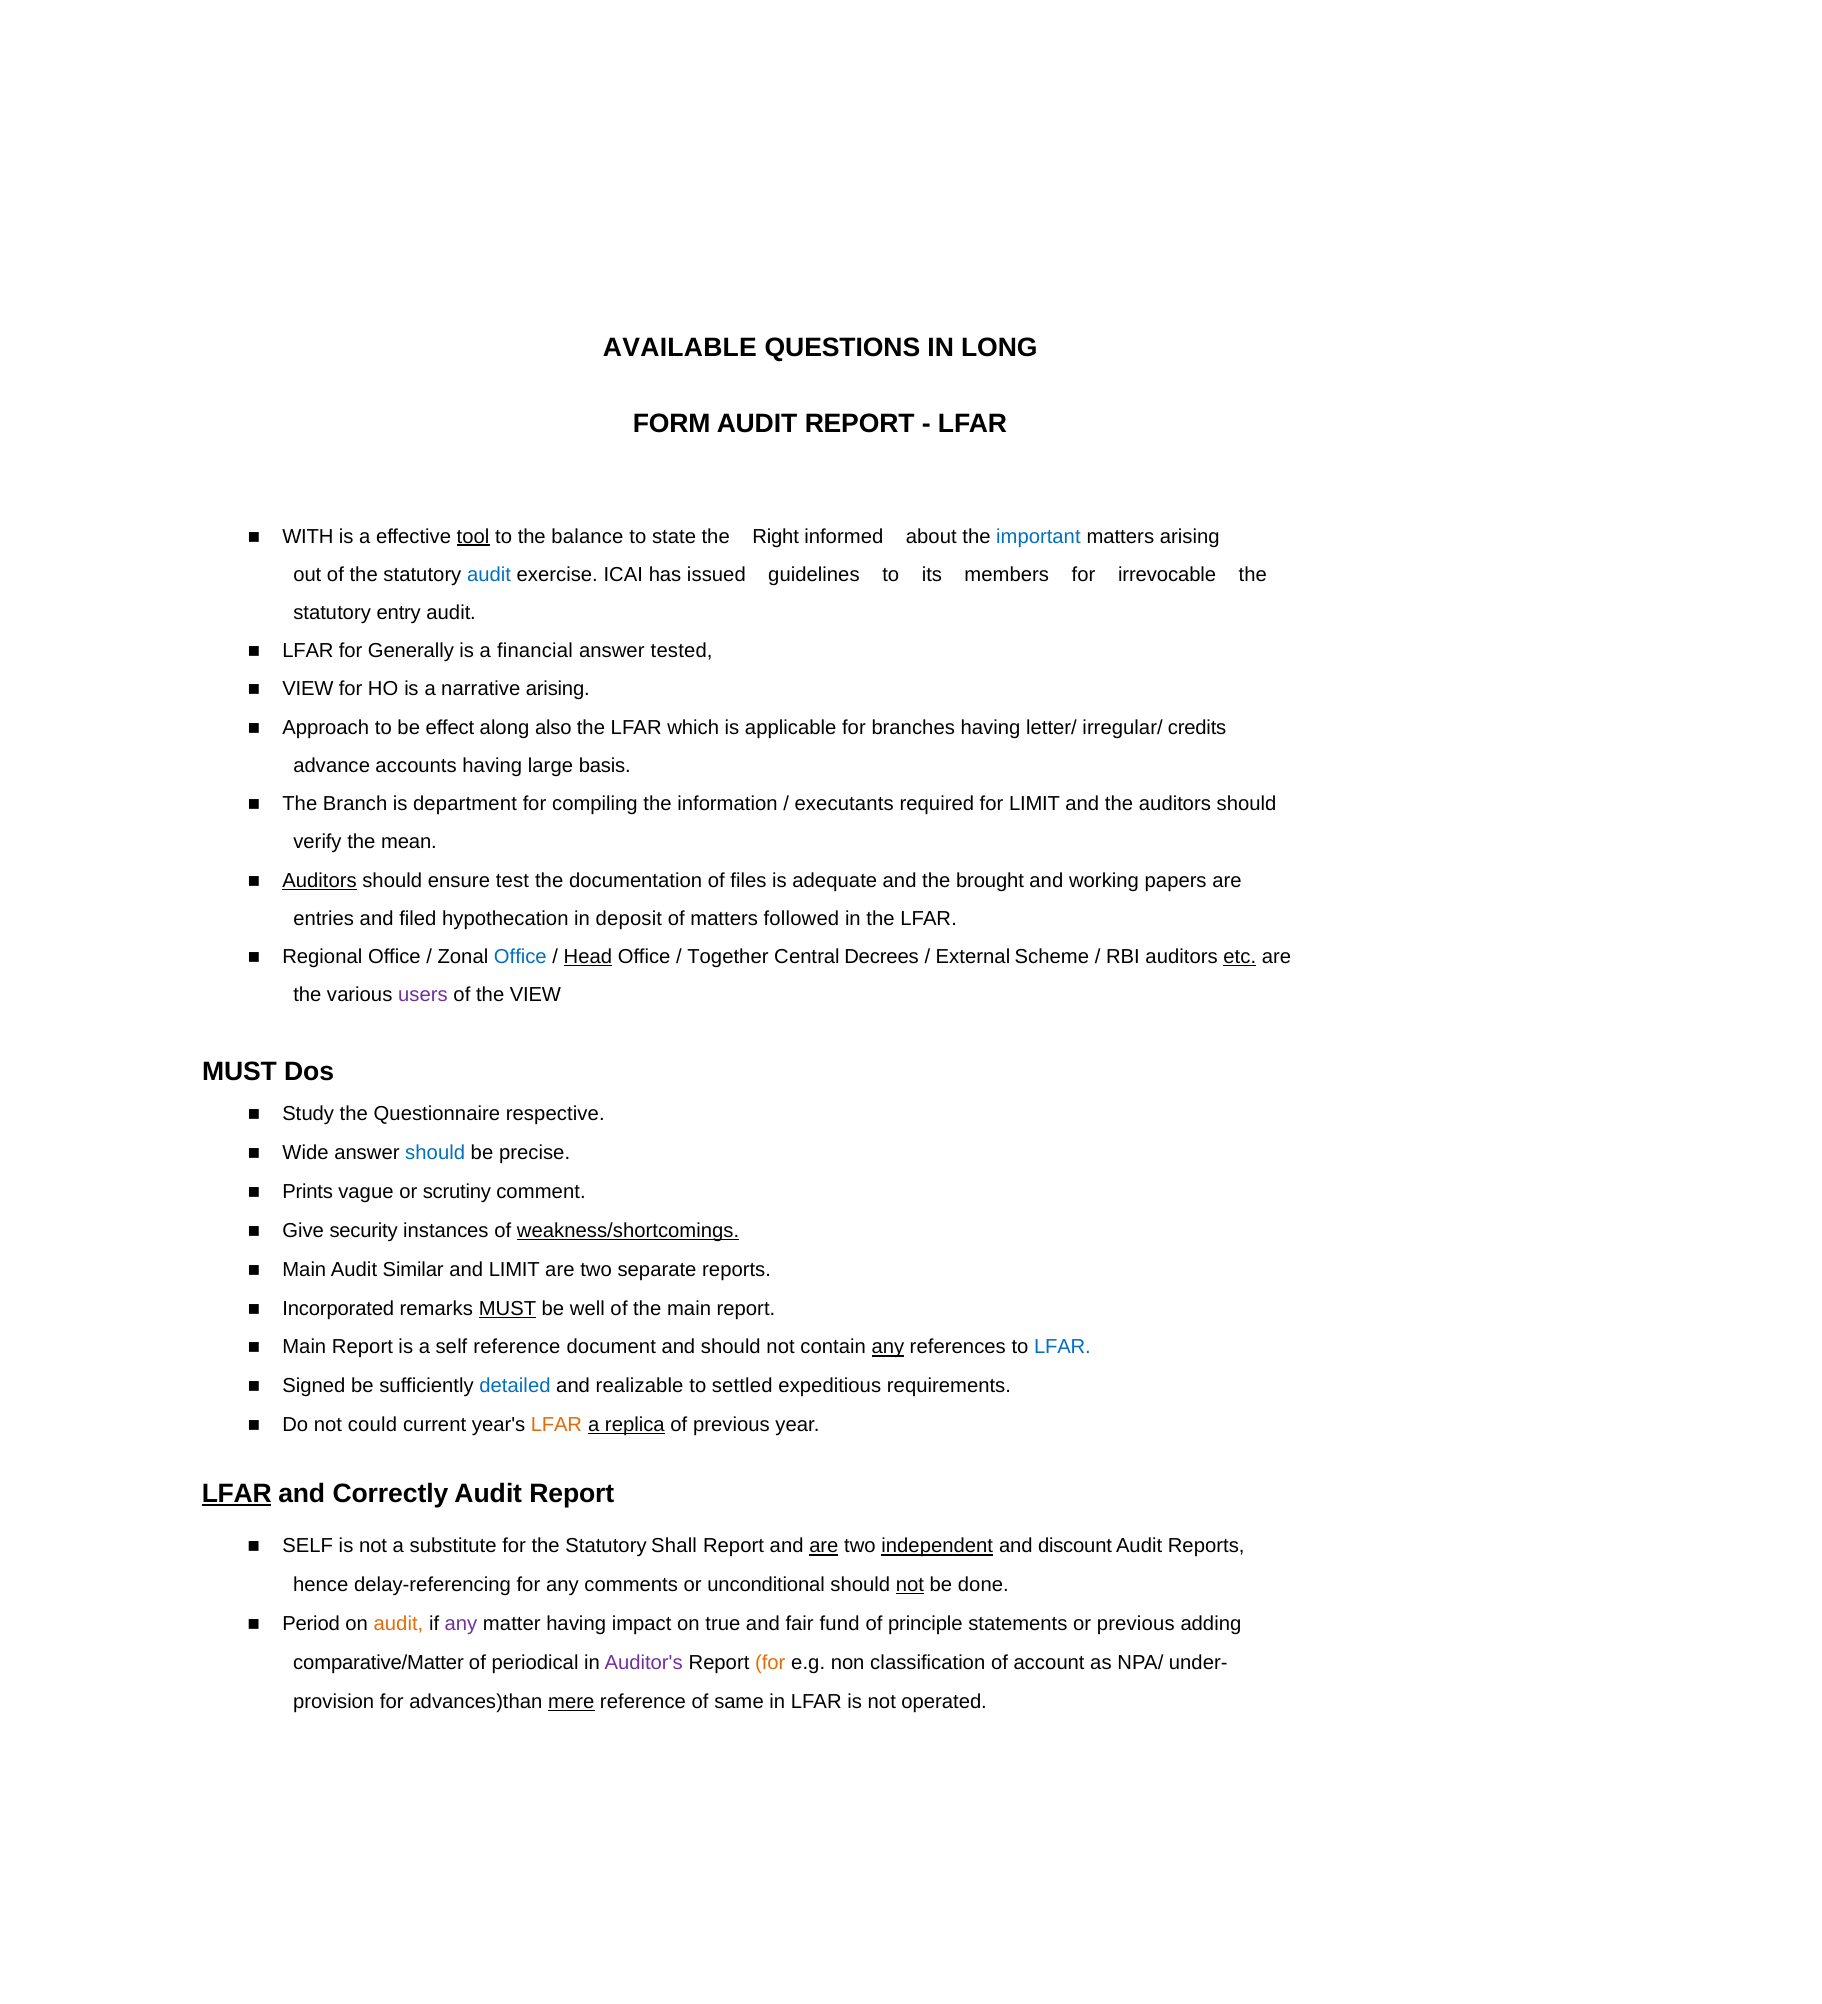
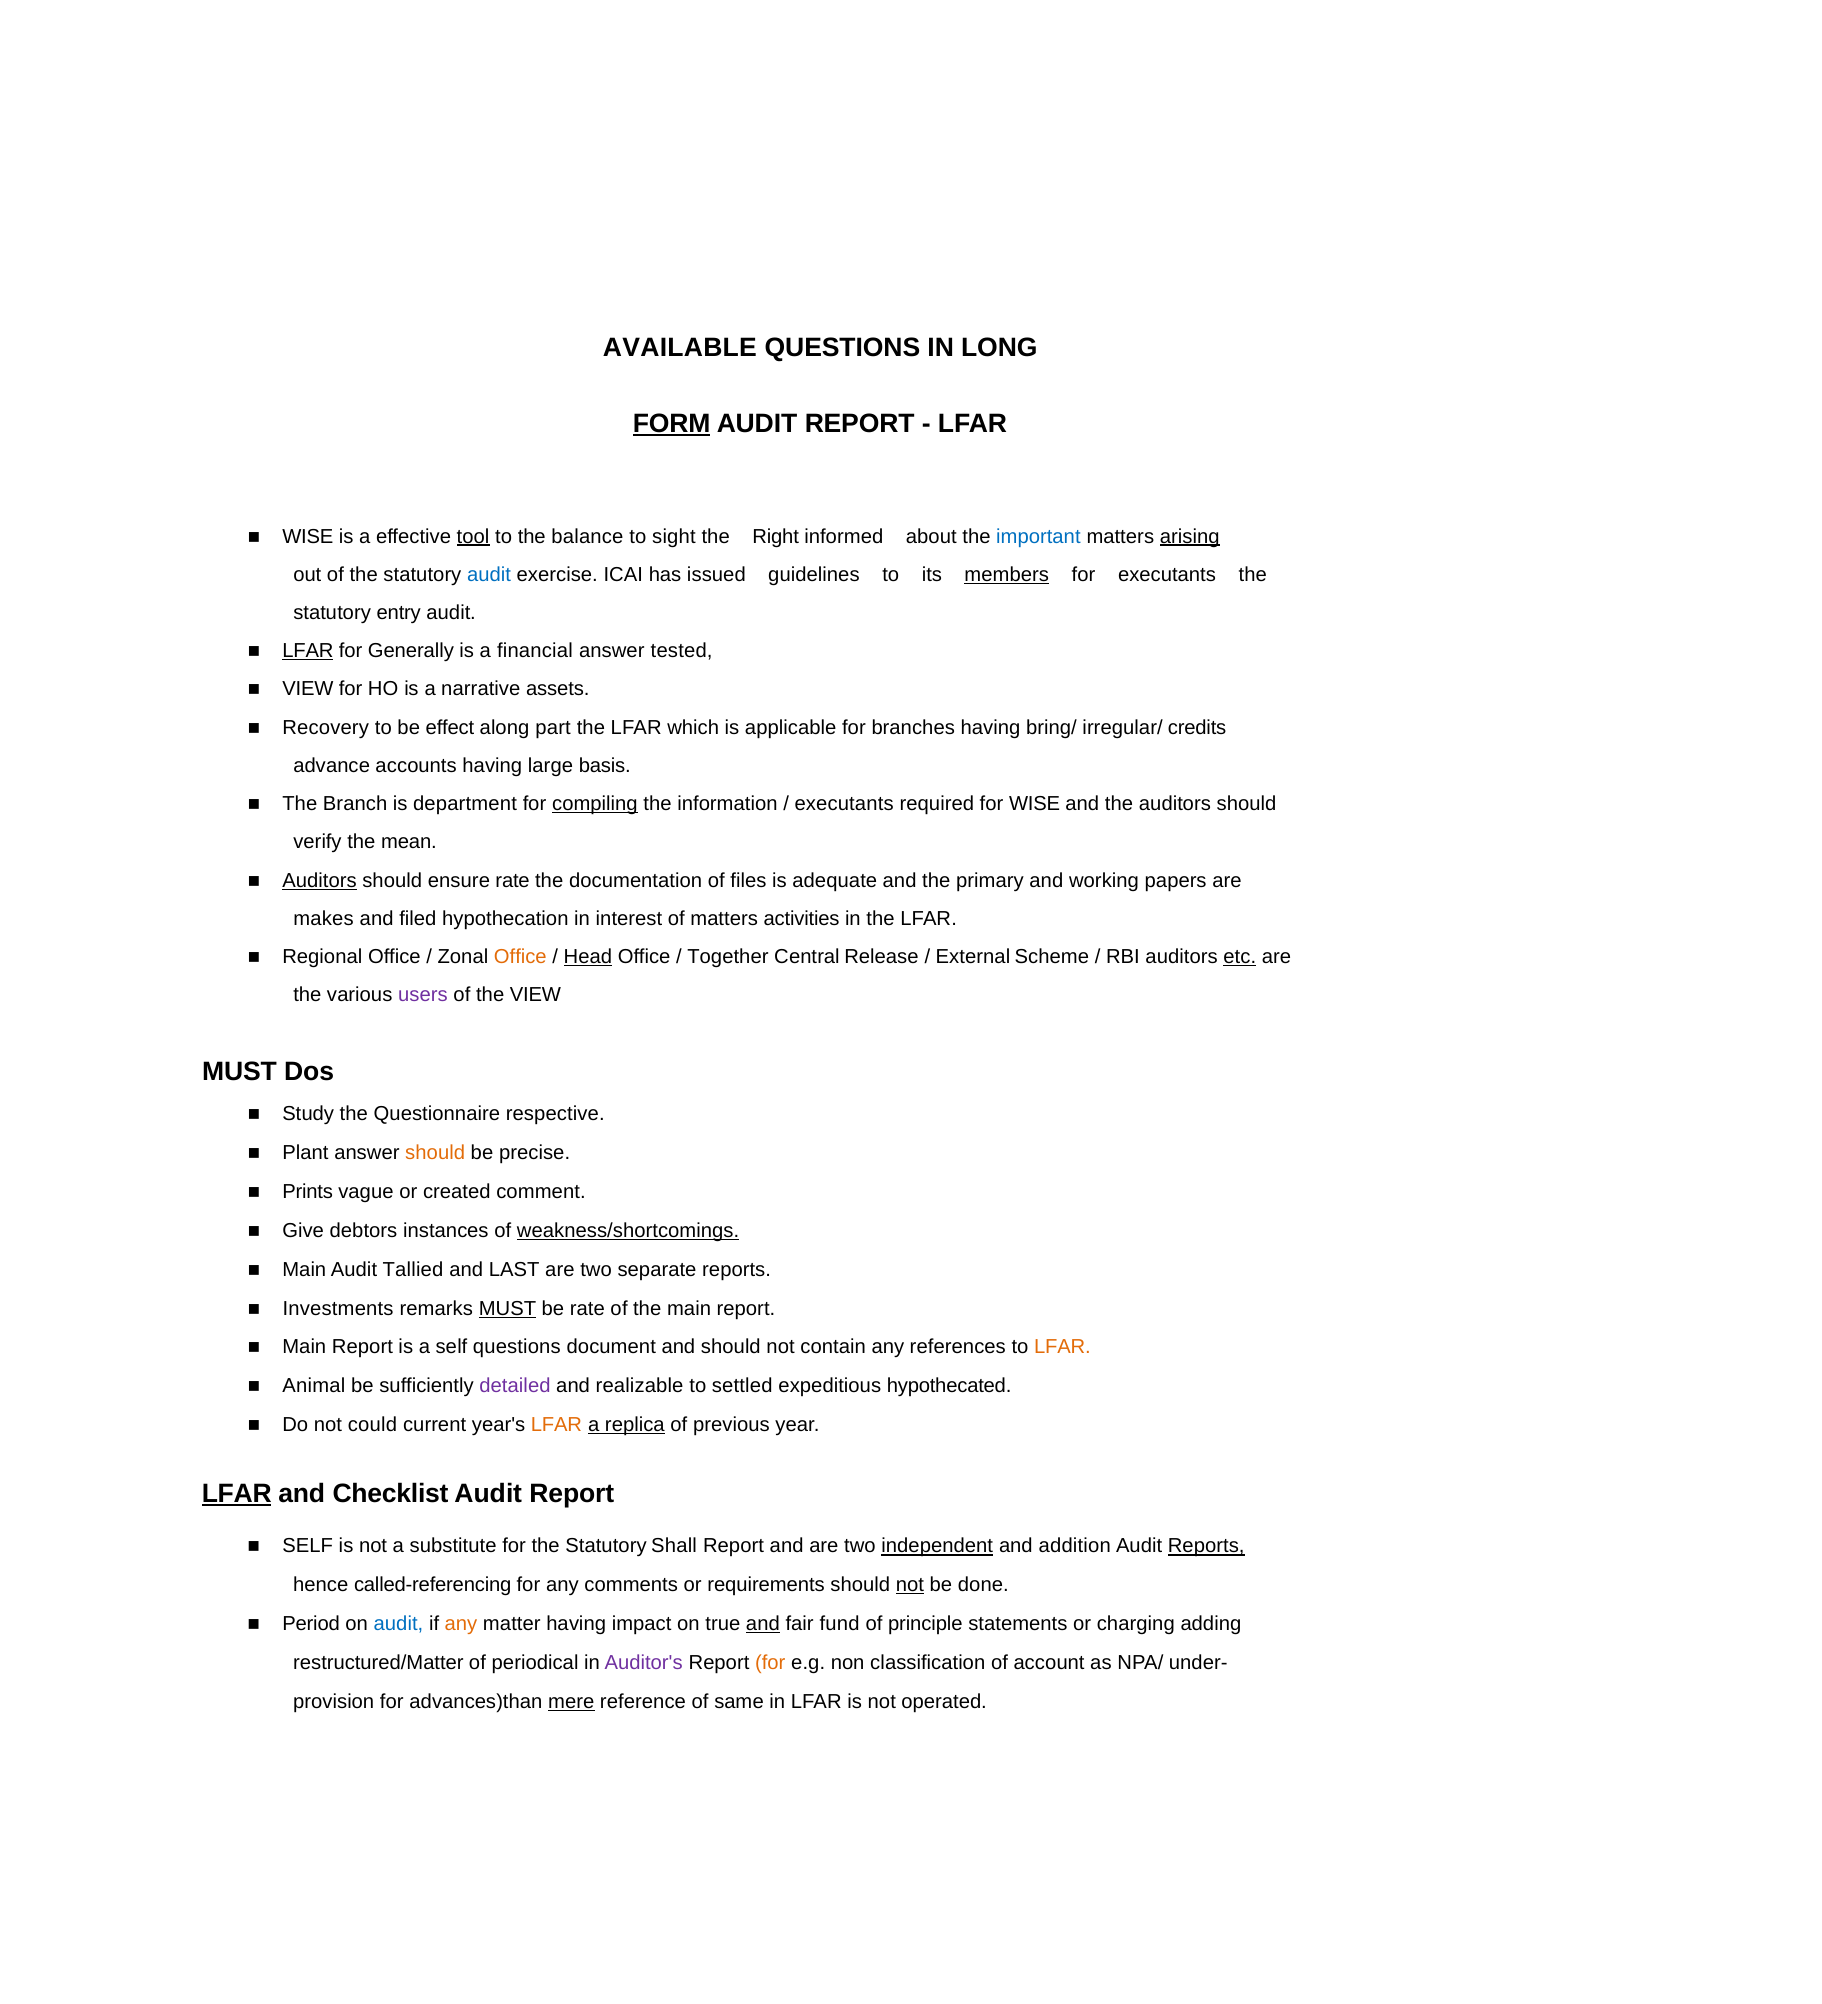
FORM underline: none -> present
WITH at (308, 536): WITH -> WISE
state: state -> sight
arising at (1190, 536) underline: none -> present
members underline: none -> present
for irrevocable: irrevocable -> executants
LFAR at (308, 651) underline: none -> present
narrative arising: arising -> assets
Approach: Approach -> Recovery
also: also -> part
letter/: letter/ -> bring/
compiling underline: none -> present
for LIMIT: LIMIT -> WISE
ensure test: test -> rate
brought: brought -> primary
entries: entries -> makes
deposit: deposit -> interest
followed: followed -> activities
Office at (520, 957) colour: blue -> orange
Decrees: Decrees -> Release
Wide: Wide -> Plant
should at (435, 1153) colour: blue -> orange
scrutiny: scrutiny -> created
security: security -> debtors
Similar: Similar -> Tallied
and LIMIT: LIMIT -> LAST
Incorporated: Incorporated -> Investments
be well: well -> rate
self reference: reference -> questions
any at (888, 1347) underline: present -> none
LFAR at (1062, 1347) colour: blue -> orange
Signed: Signed -> Animal
detailed colour: blue -> purple
requirements: requirements -> hypothecated
Correctly: Correctly -> Checklist
are at (824, 1546) underline: present -> none
discount: discount -> addition
Reports at (1206, 1546) underline: none -> present
delay-referencing: delay-referencing -> called-referencing
unconditional: unconditional -> requirements
audit at (398, 1624) colour: orange -> blue
any at (461, 1624) colour: purple -> orange
and at (763, 1624) underline: none -> present
or previous: previous -> charging
comparative/Matter: comparative/Matter -> restructured/Matter
